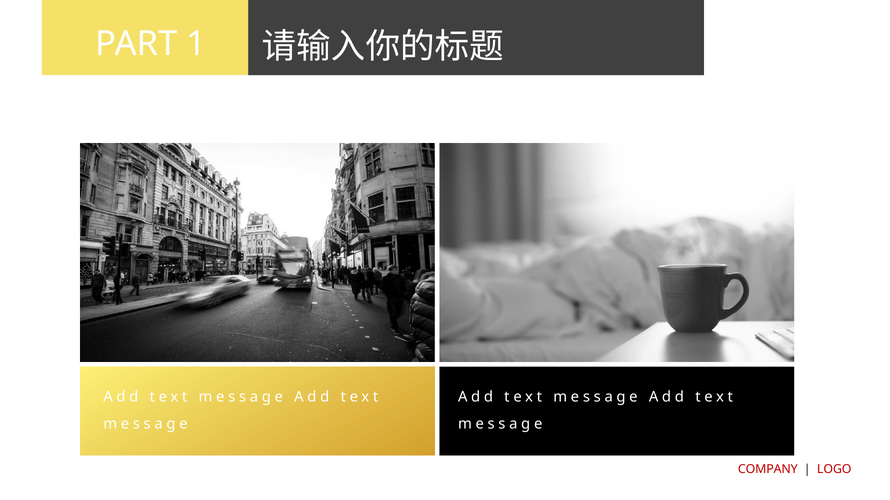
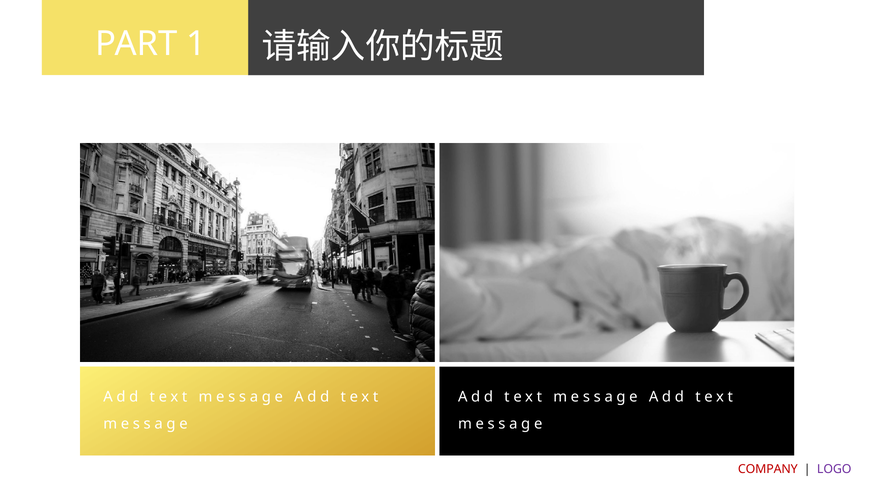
LOGO colour: red -> purple
